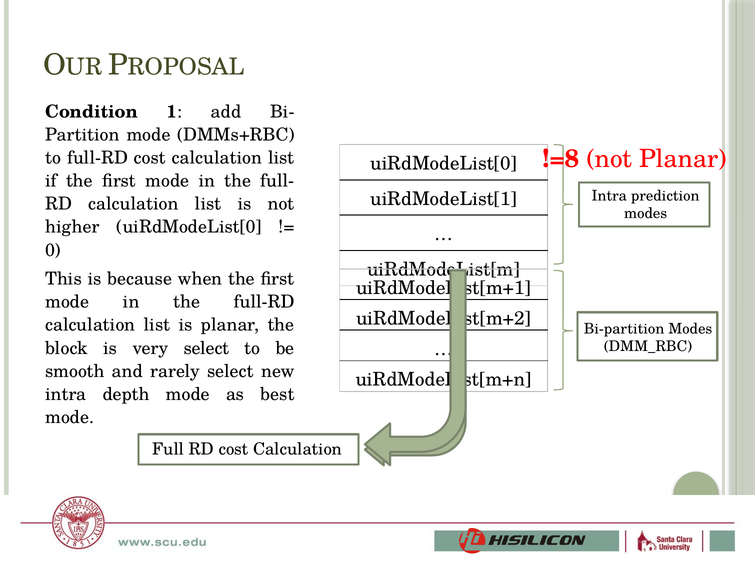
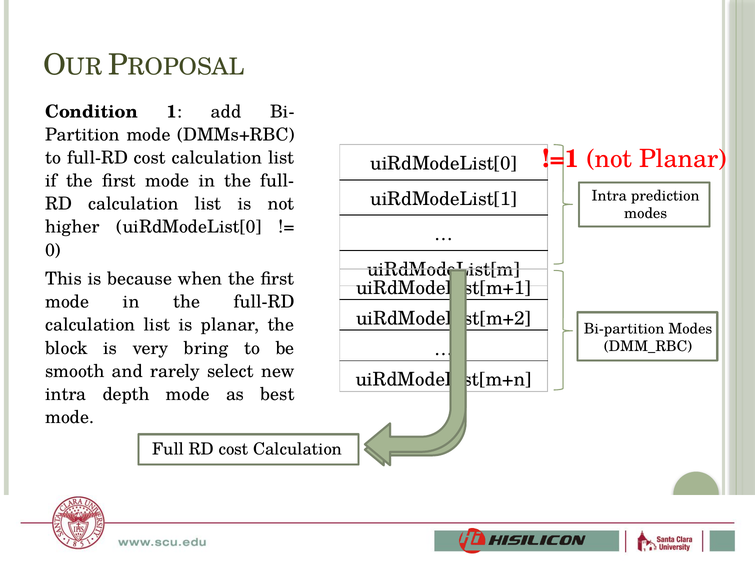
!=8: !=8 -> !=1
very select: select -> bring
